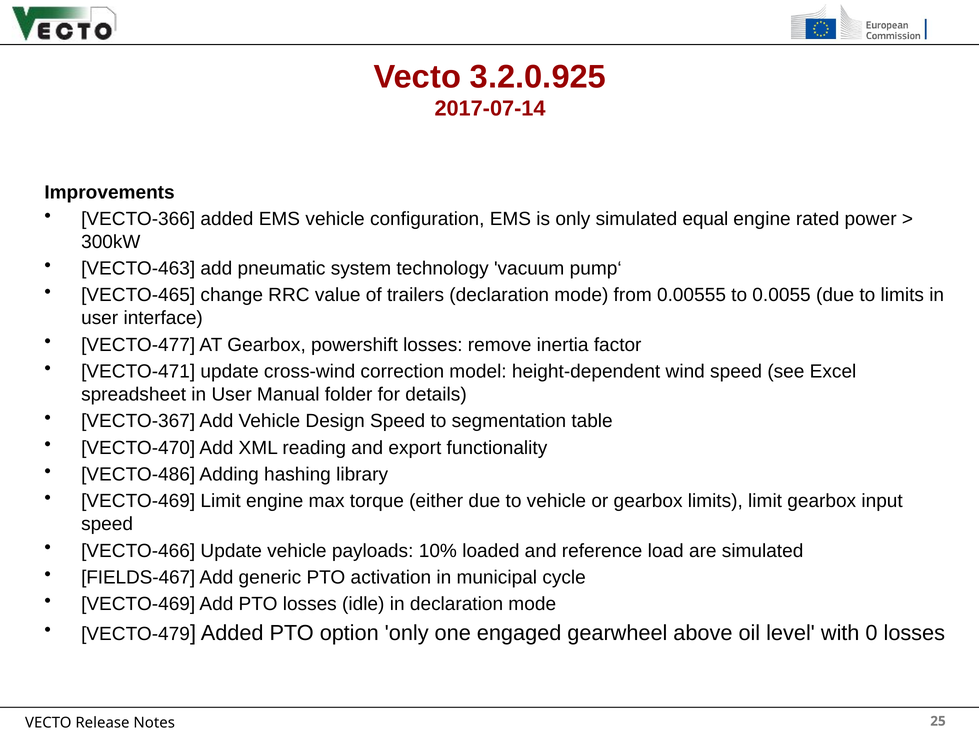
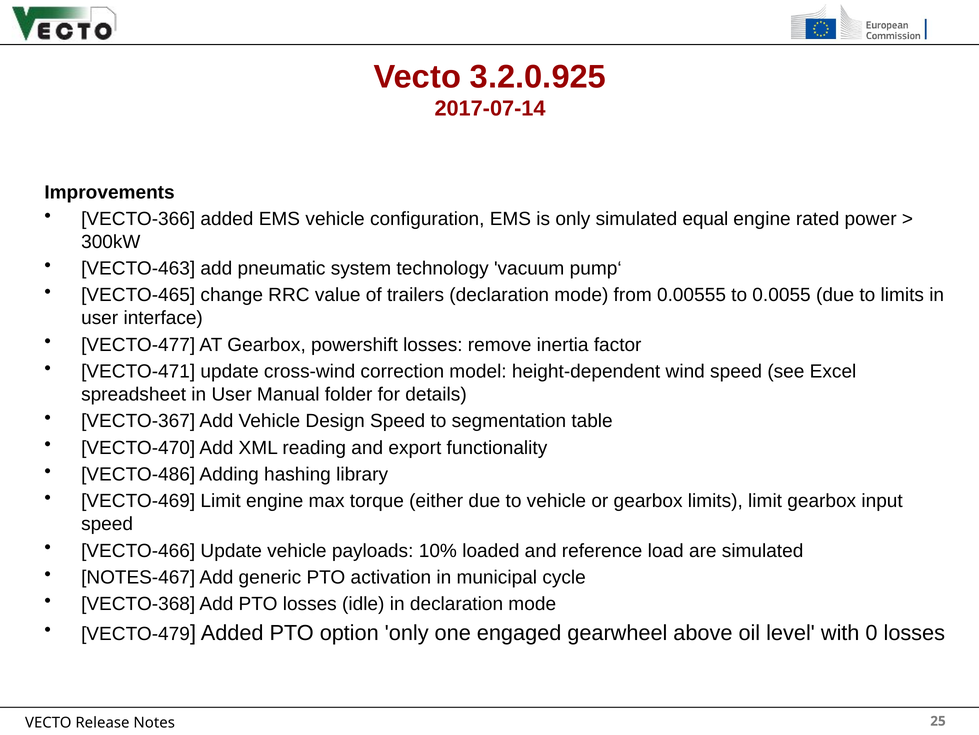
FIELDS-467: FIELDS-467 -> NOTES-467
VECTO-469 at (138, 604): VECTO-469 -> VECTO-368
